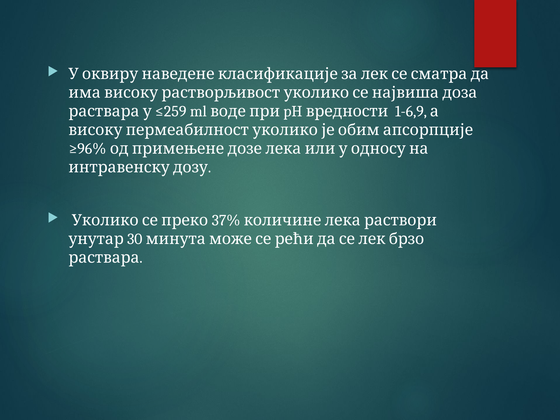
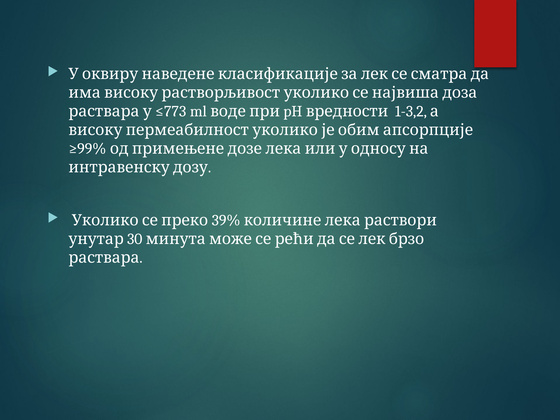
≤259: ≤259 -> ≤773
1-6,9: 1-6,9 -> 1-3,2
≥96%: ≥96% -> ≥99%
37%: 37% -> 39%
